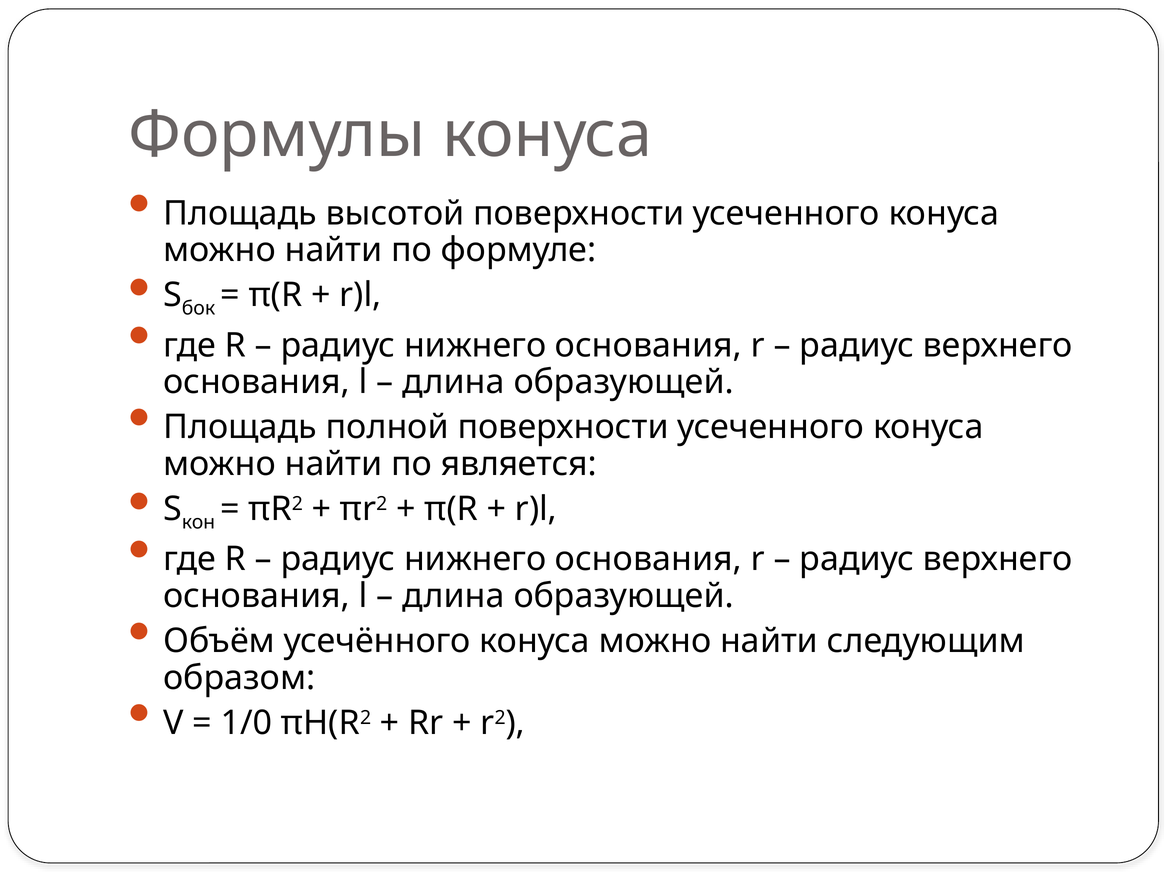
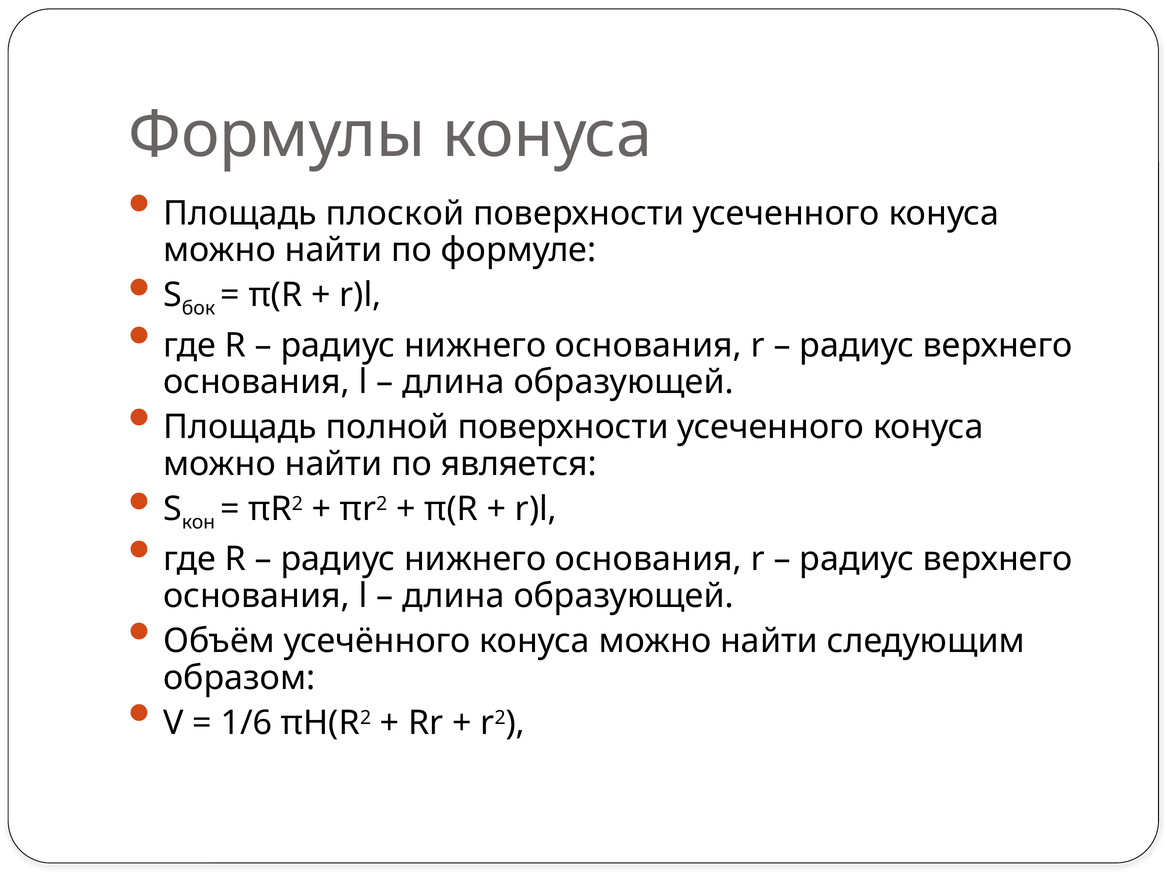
высотой: высотой -> плоской
1/0: 1/0 -> 1/6
